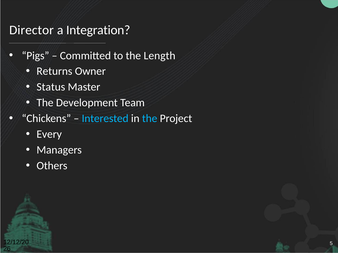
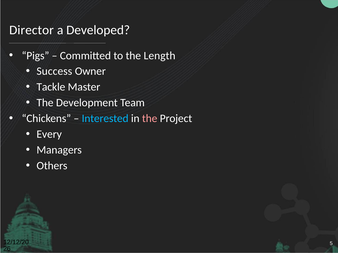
Integration: Integration -> Developed
Returns: Returns -> Success
Status: Status -> Tackle
the at (150, 119) colour: light blue -> pink
